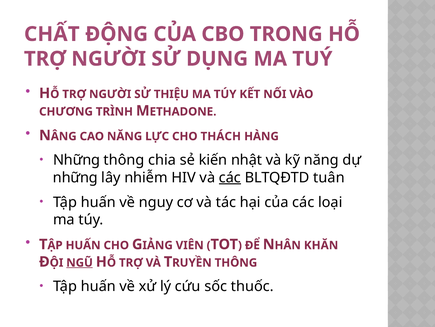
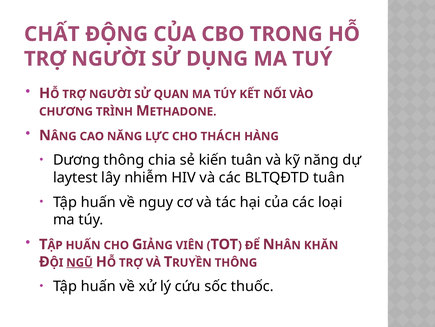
THIỆU: THIỆU -> QUAN
Những at (77, 160): Những -> Dương
kiến nhật: nhật -> tuân
những at (75, 177): những -> laytest
các at (230, 177) underline: present -> none
